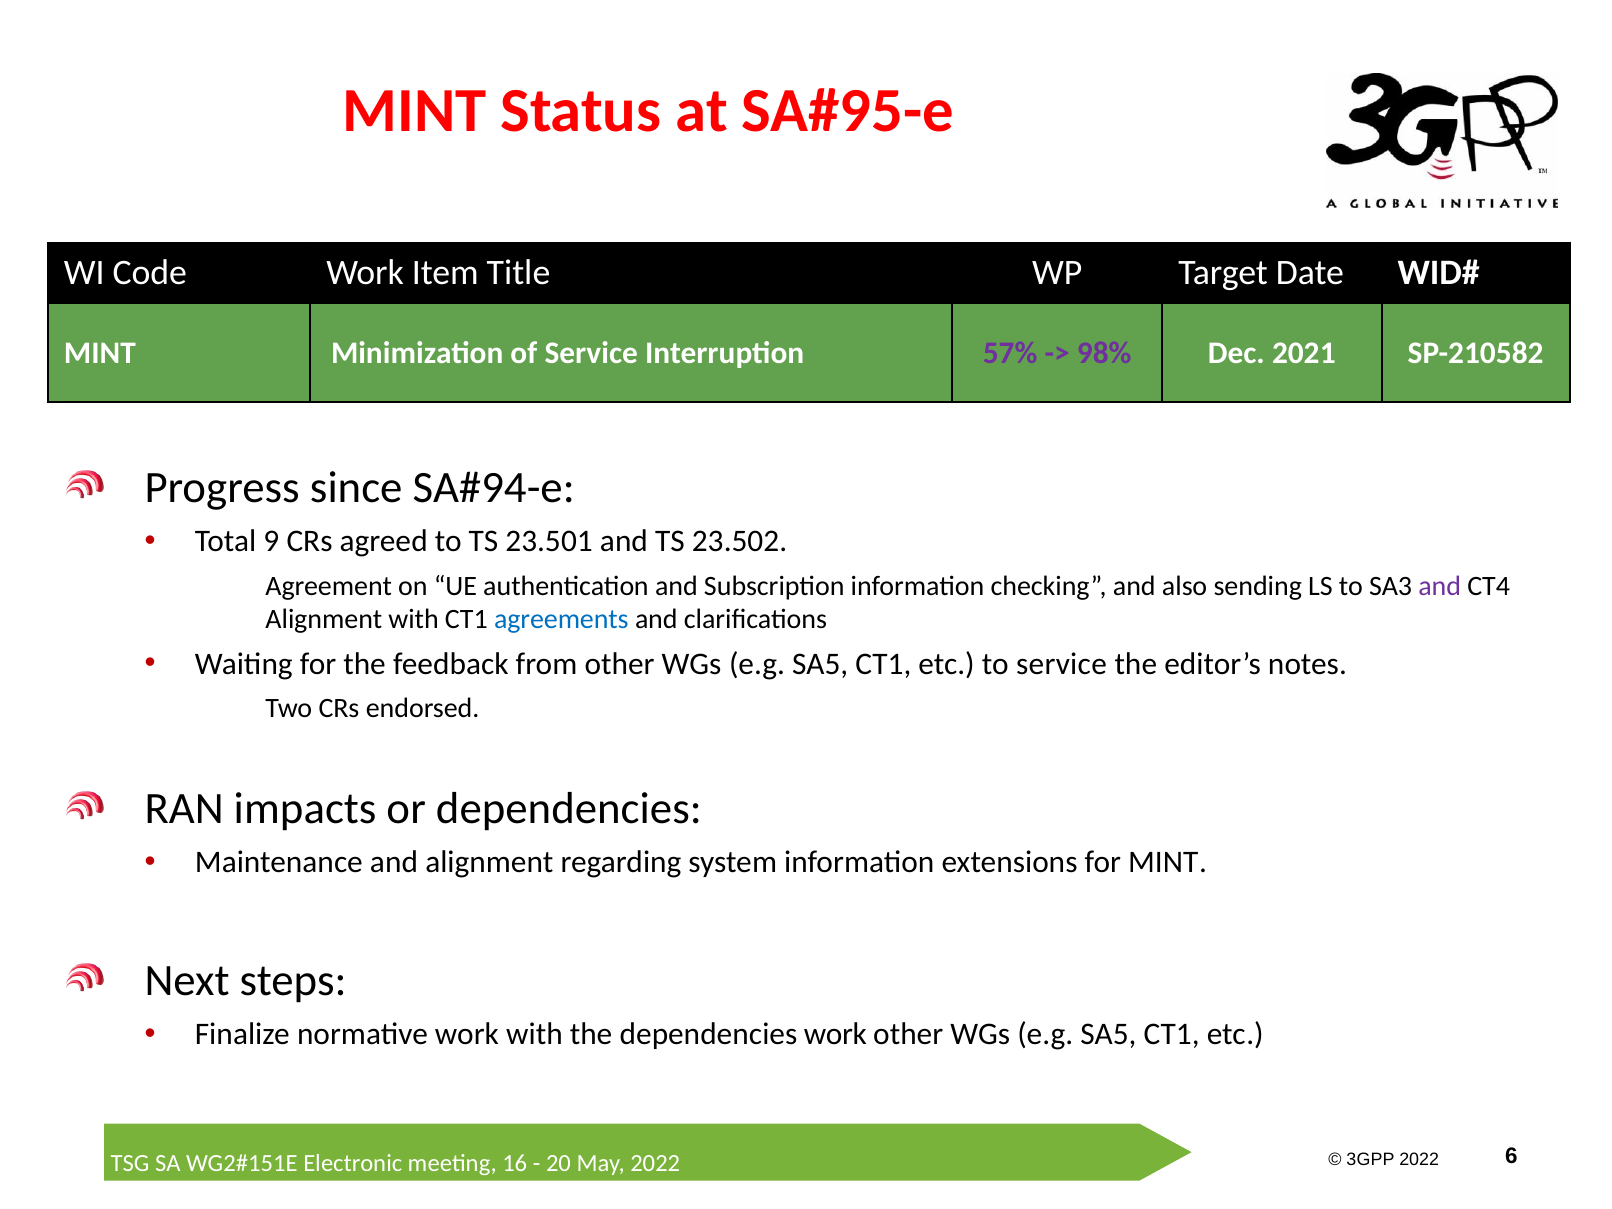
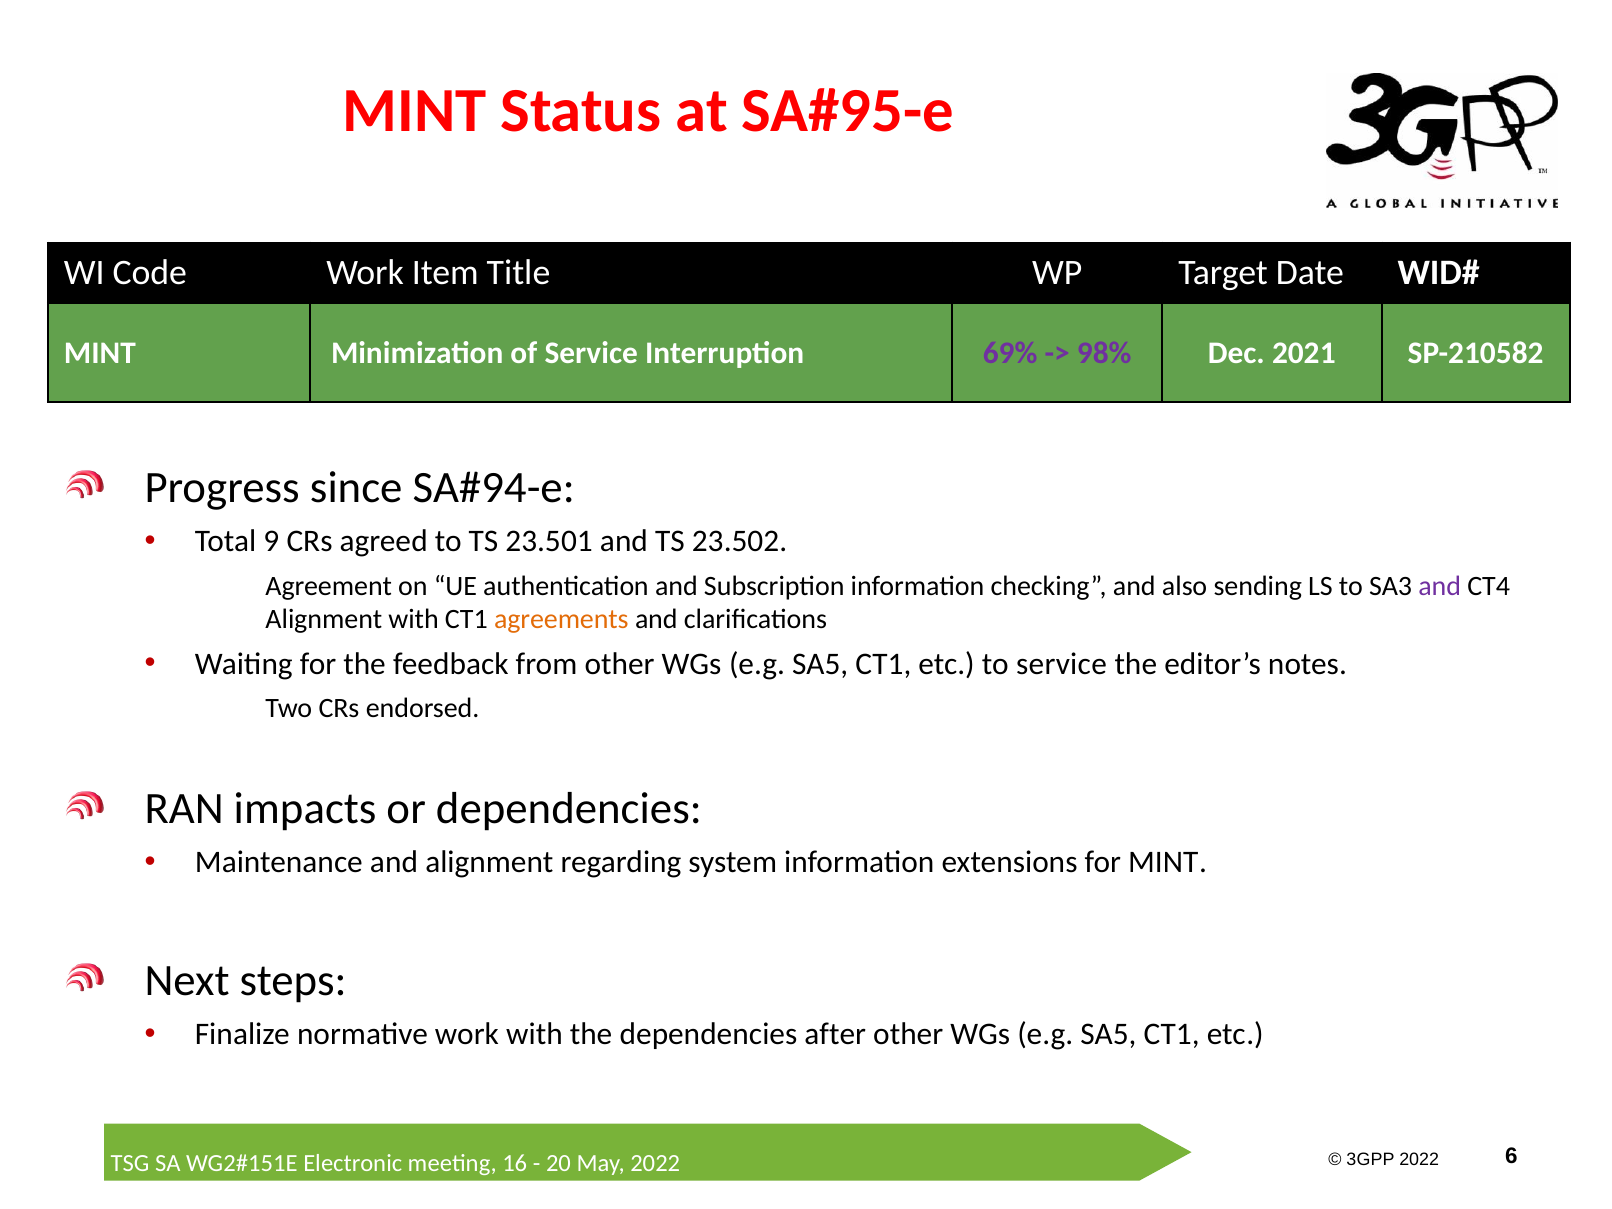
57%: 57% -> 69%
agreements colour: blue -> orange
dependencies work: work -> after
